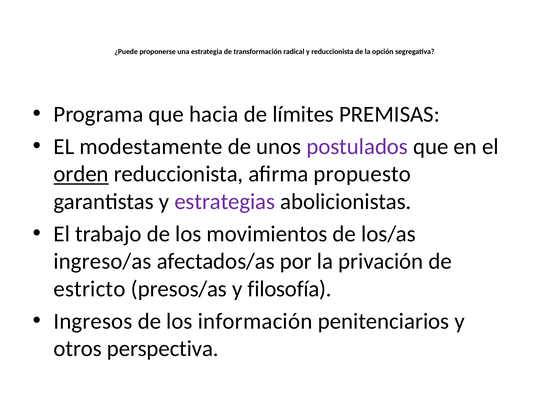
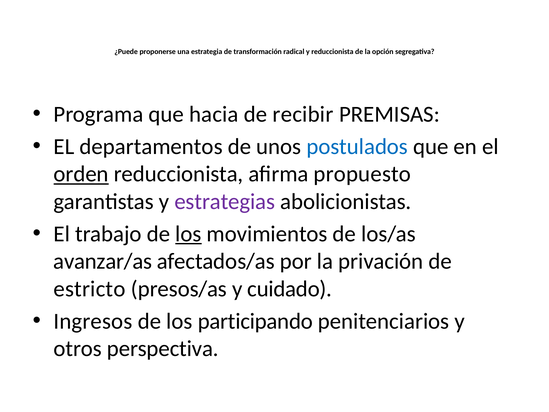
límites: límites -> recibir
modestamente: modestamente -> departamentos
postulados colour: purple -> blue
los at (188, 234) underline: none -> present
ingreso/as: ingreso/as -> avanzar/as
filosofía: filosofía -> cuidado
información: información -> participando
